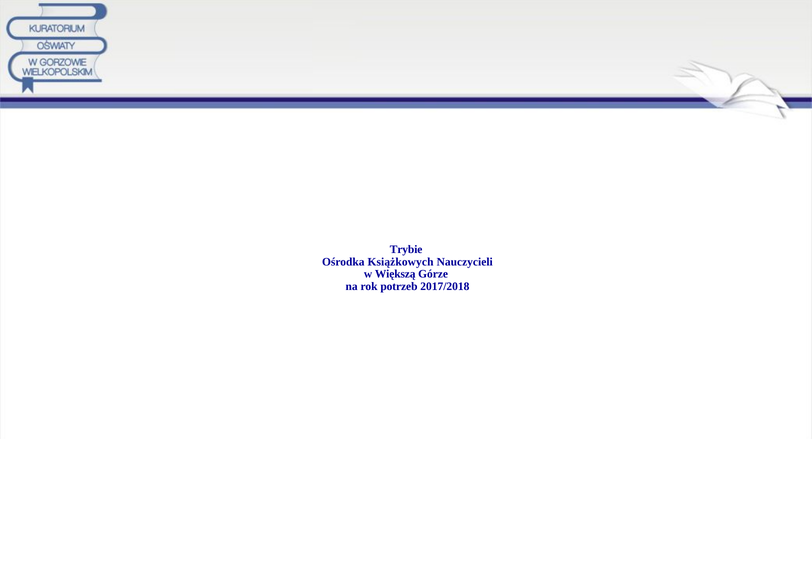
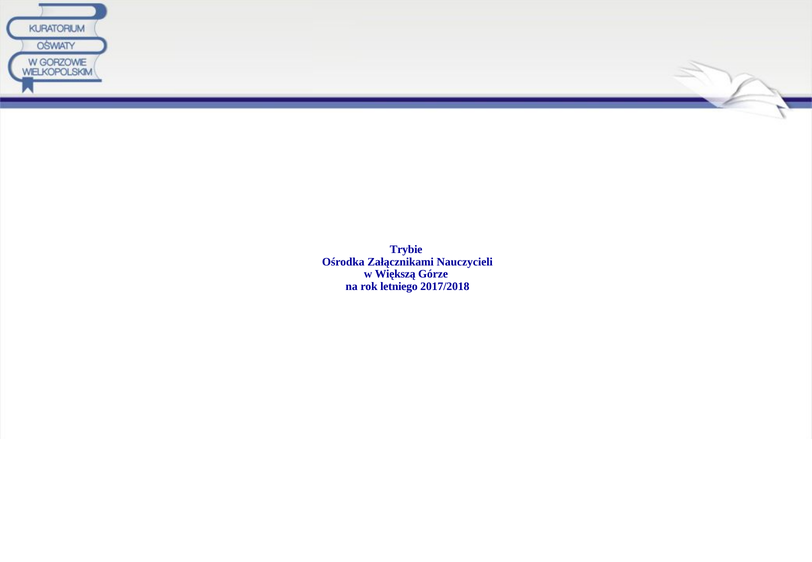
Książkowych: Książkowych -> Załącznikami
potrzeb: potrzeb -> letniego
